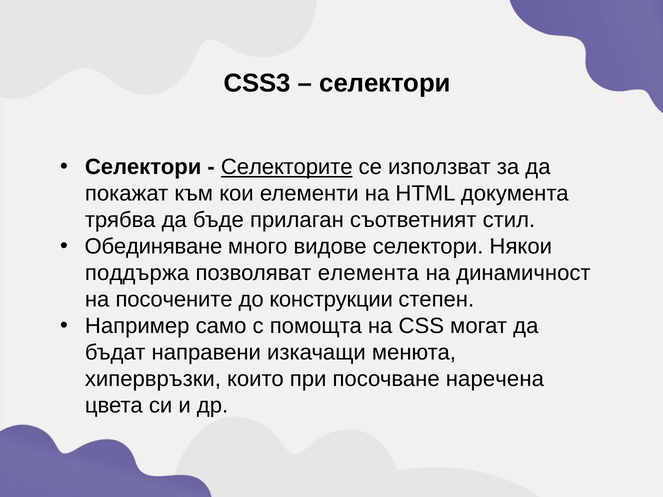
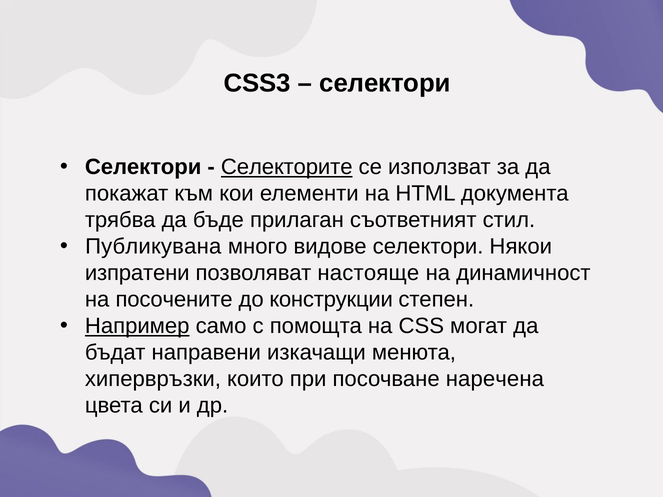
Обединяване: Обединяване -> Публикувана
поддържа: поддържа -> изпратени
елемента: елемента -> настояще
Например underline: none -> present
